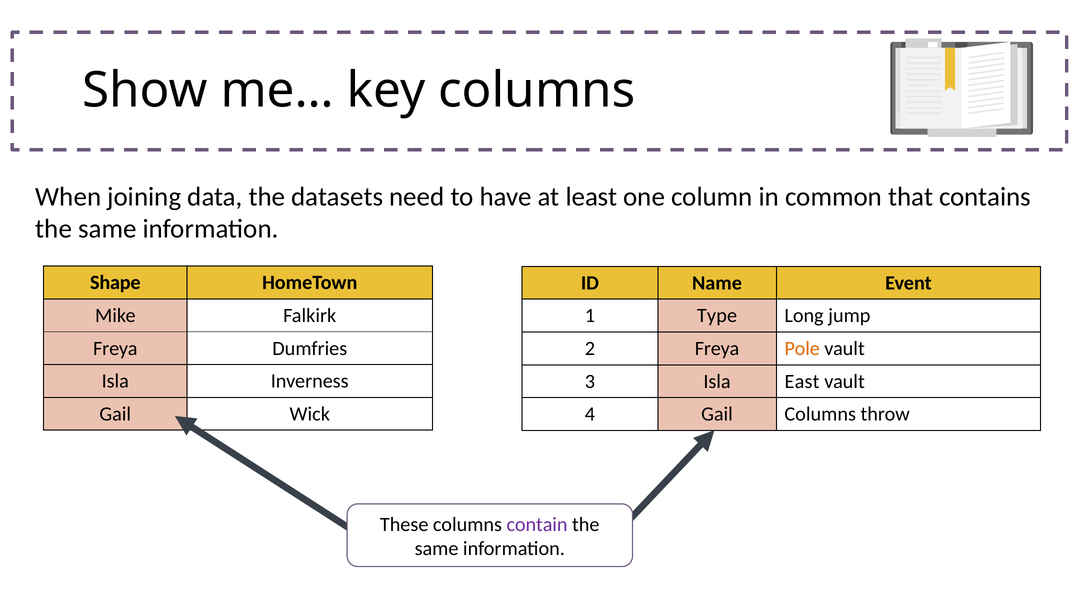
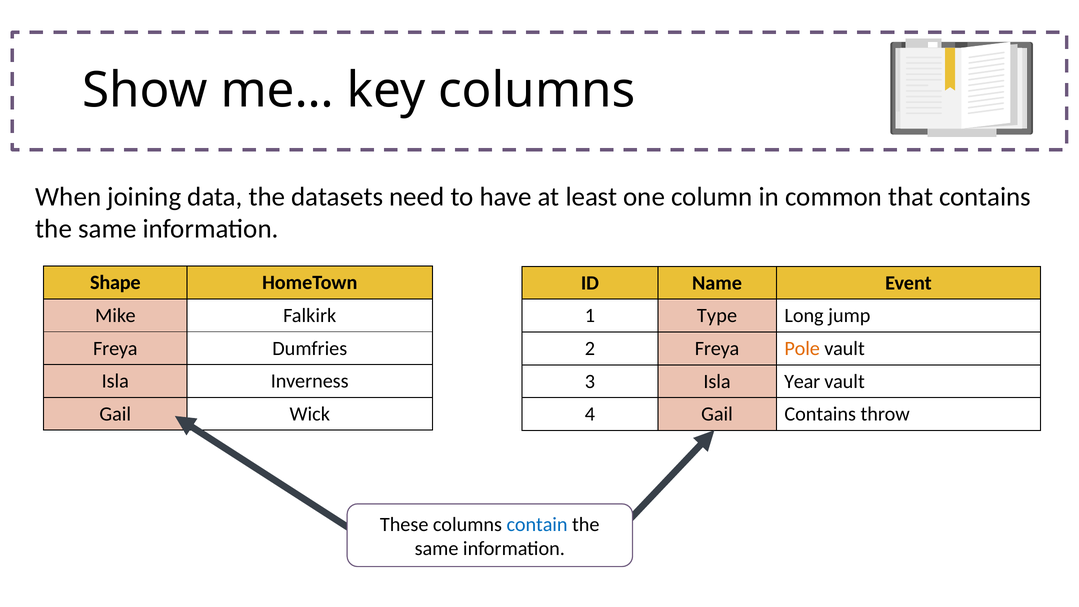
East: East -> Year
Gail Columns: Columns -> Contains
contain colour: purple -> blue
